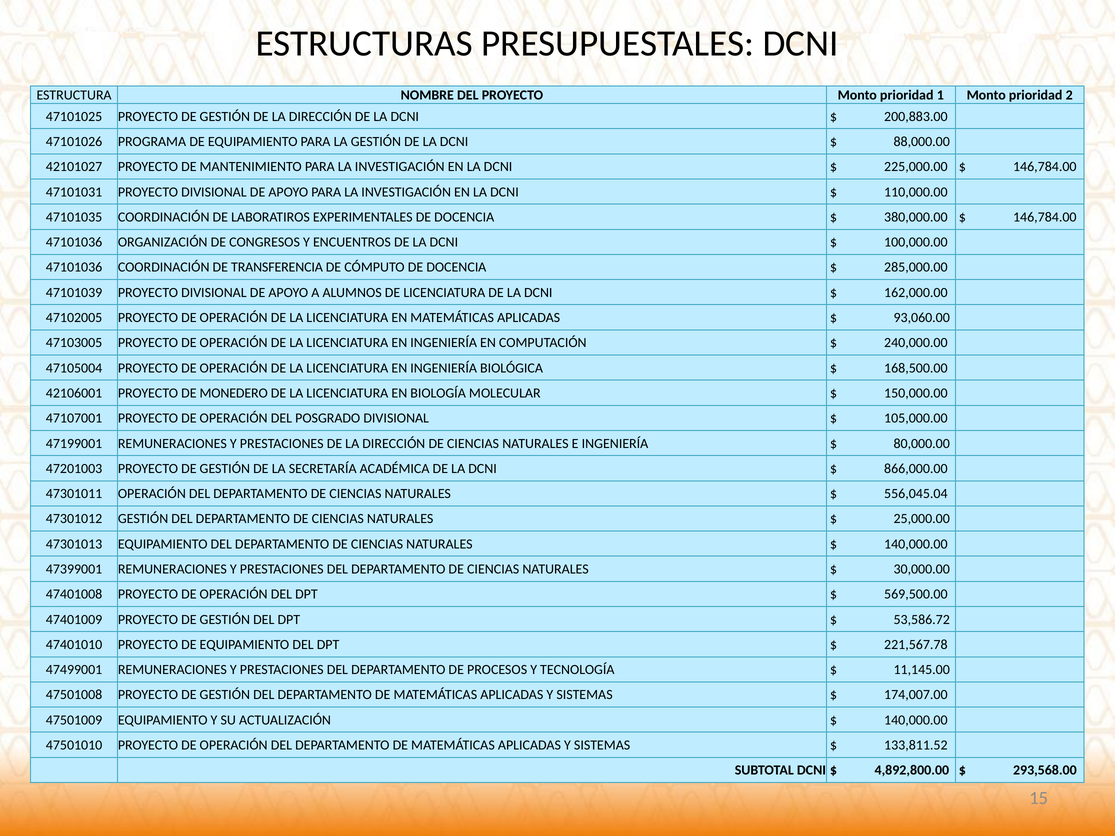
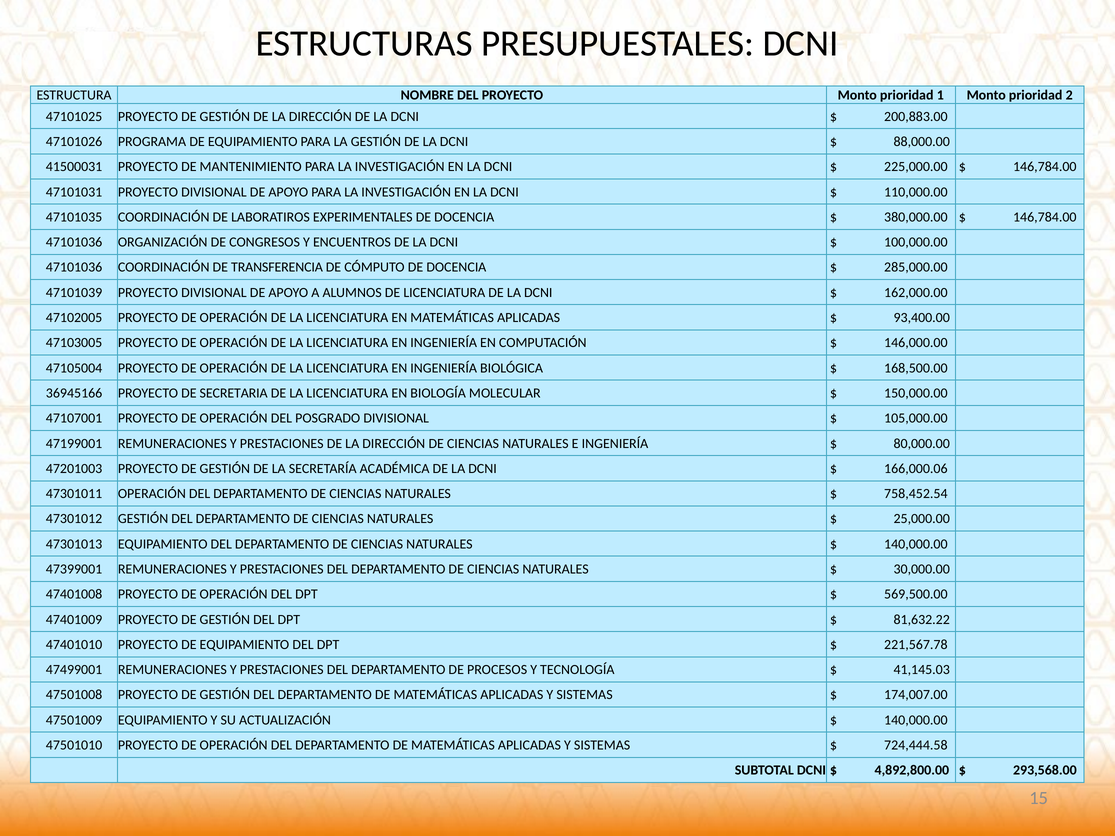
42101027: 42101027 -> 41500031
93,060.00: 93,060.00 -> 93,400.00
240,000.00: 240,000.00 -> 146,000.00
42106001: 42106001 -> 36945166
MONEDERO: MONEDERO -> SECRETARIA
866,000.00: 866,000.00 -> 166,000.06
556,045.04: 556,045.04 -> 758,452.54
53,586.72: 53,586.72 -> 81,632.22
11,145.00: 11,145.00 -> 41,145.03
133,811.52: 133,811.52 -> 724,444.58
